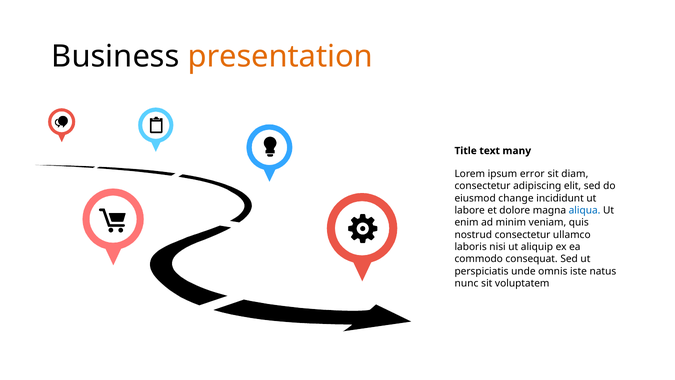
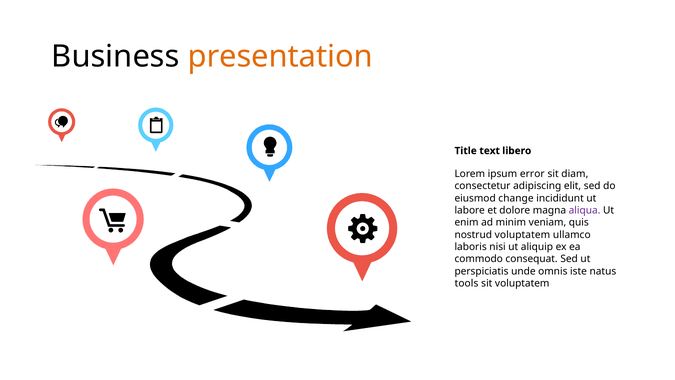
many: many -> libero
aliqua colour: blue -> purple
nostrud consectetur: consectetur -> voluptatem
nunc: nunc -> tools
